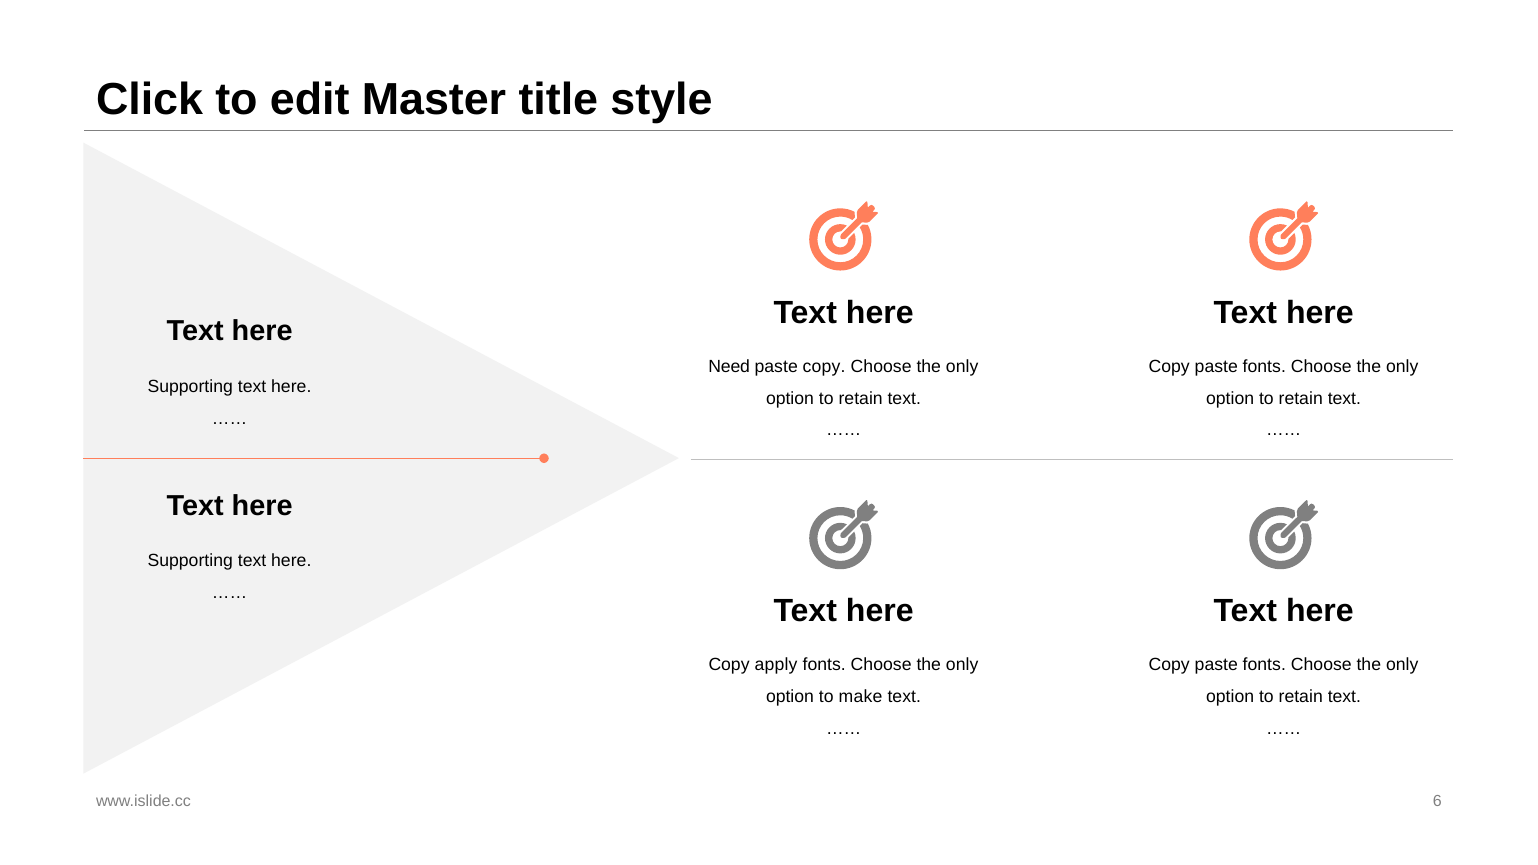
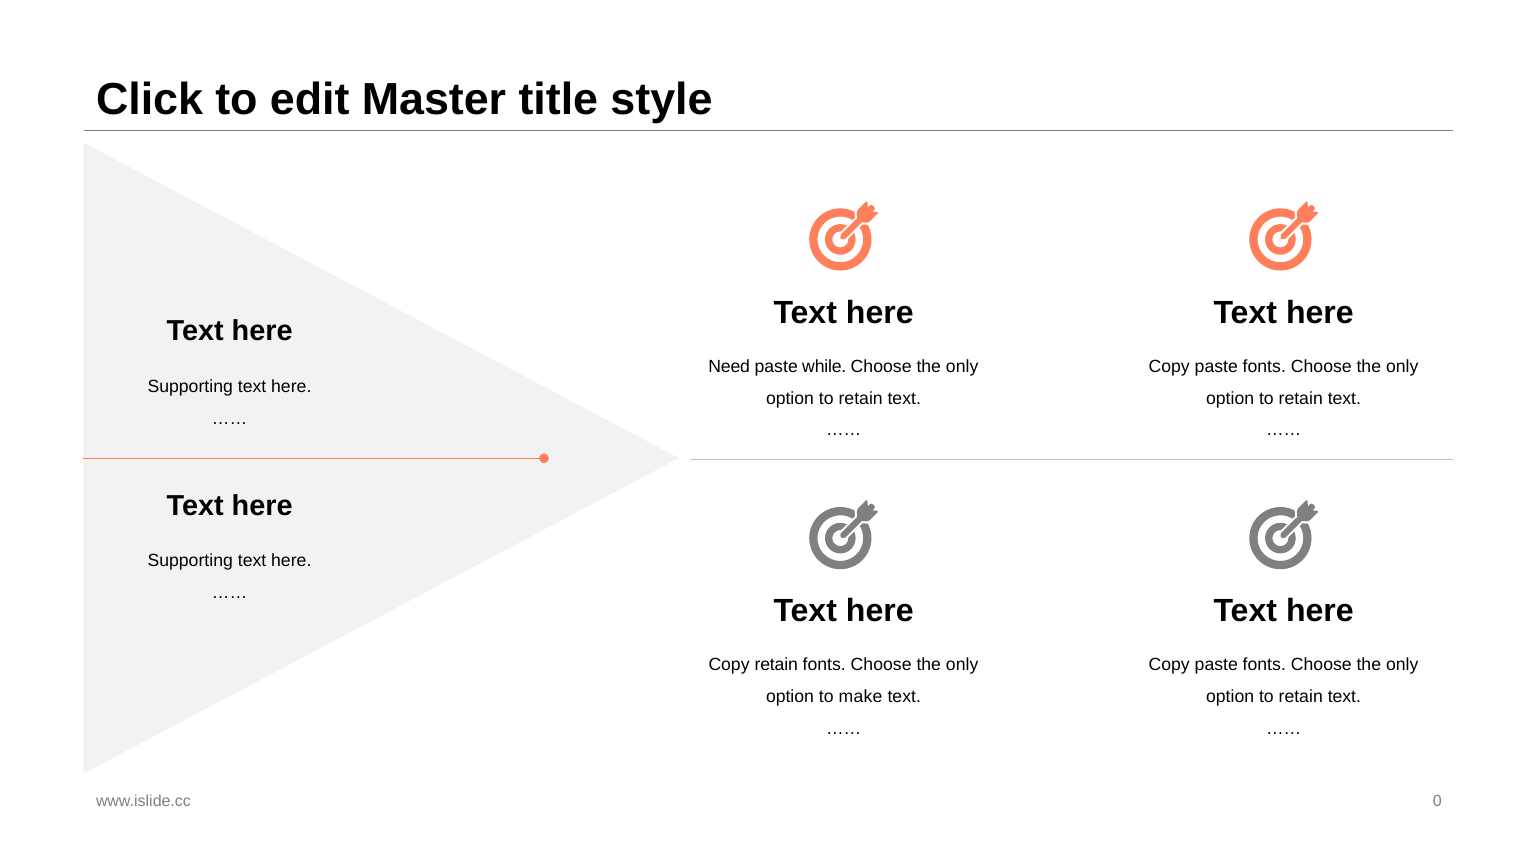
paste copy: copy -> while
Copy apply: apply -> retain
6: 6 -> 0
